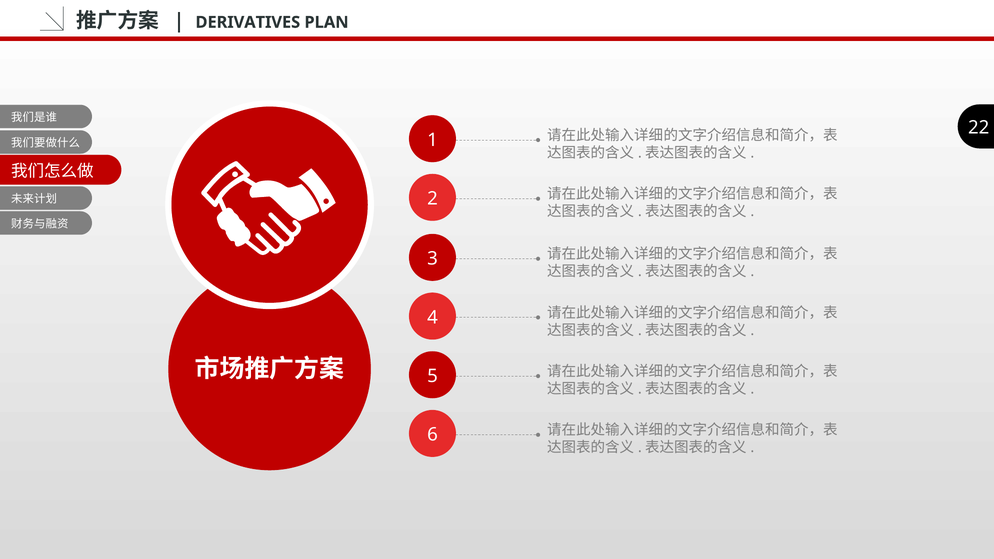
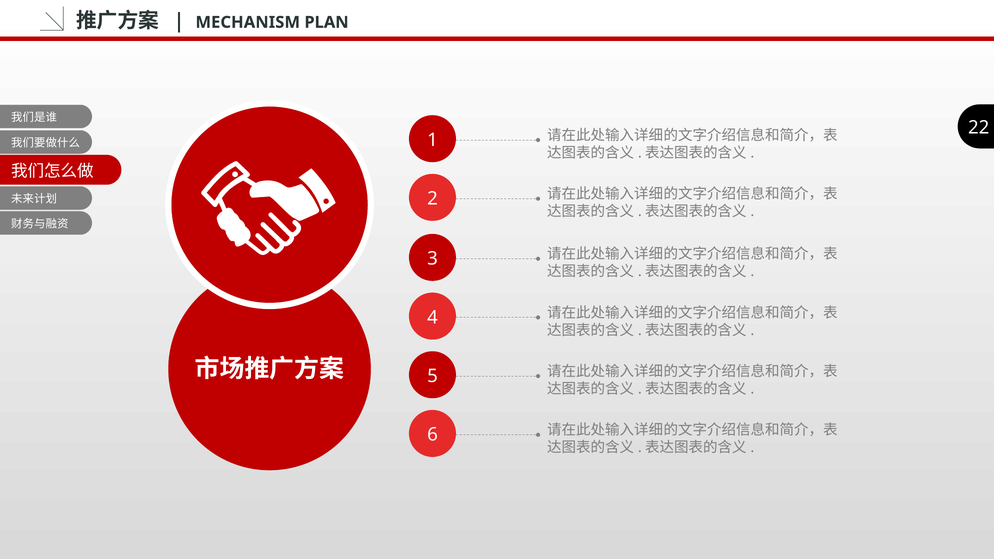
DERIVATIVES: DERIVATIVES -> MECHANISM
